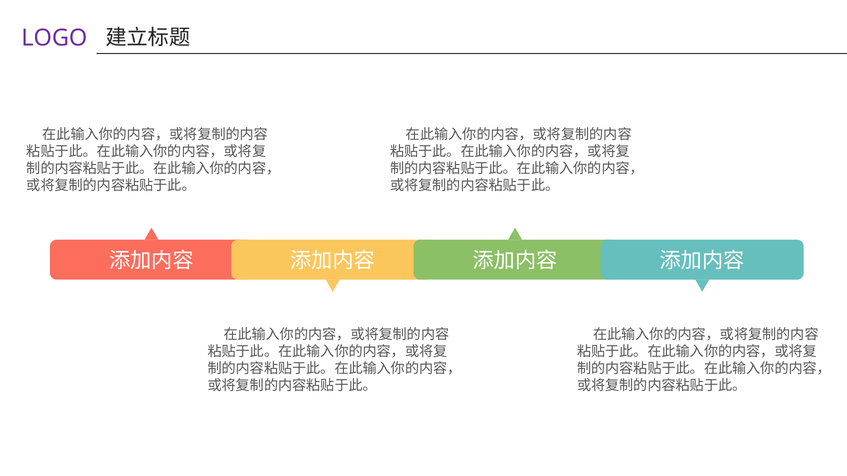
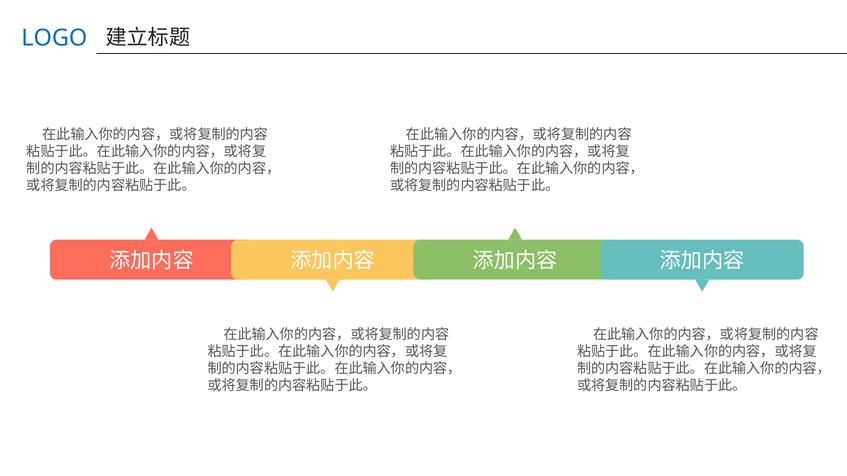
LOGO colour: purple -> blue
